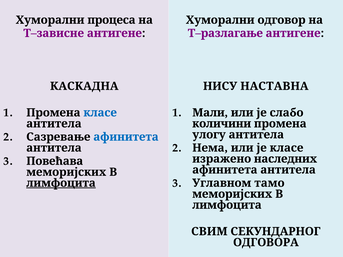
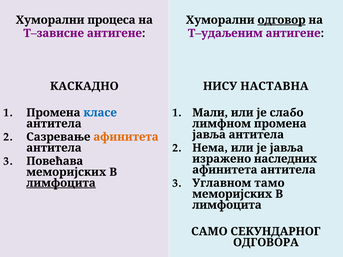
одговор underline: none -> present
Т–разлагање: Т–разлагање -> Т–удаљеним
КАСКАДНА: КАСКАДНА -> КАСКАДНО
количини: количини -> лимфном
улогу at (209, 135): улогу -> јавља
афинитета at (126, 137) colour: blue -> orange
је класе: класе -> јавља
СВИМ: СВИМ -> САМО
